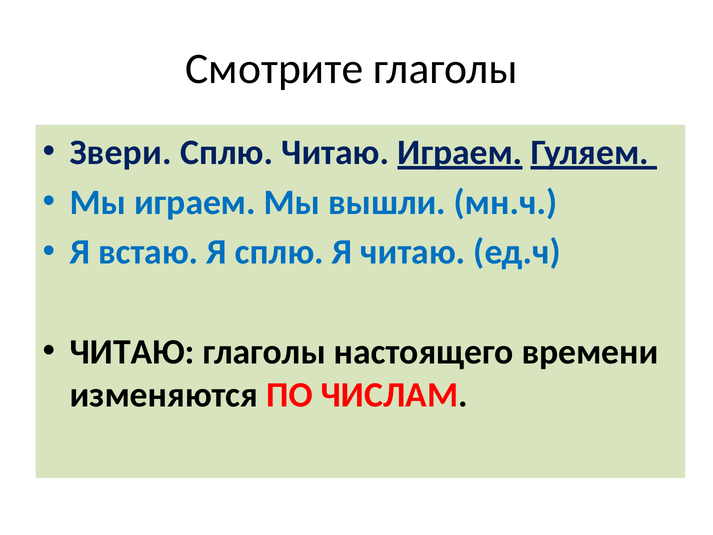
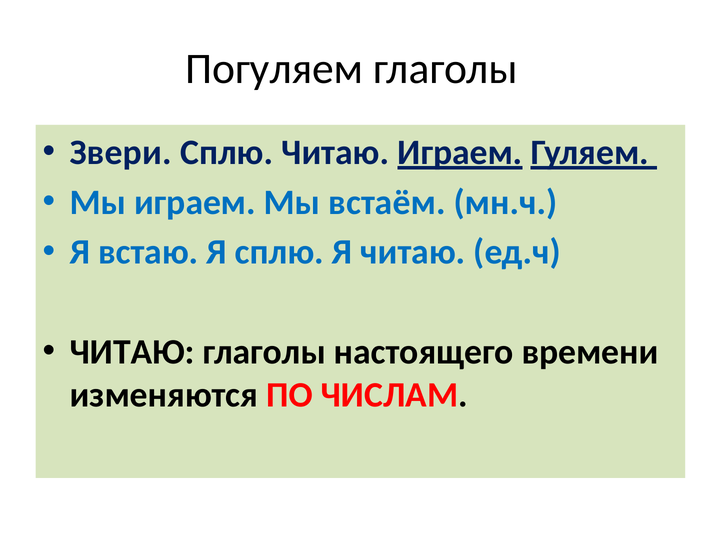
Смотрите: Смотрите -> Погуляем
вышли: вышли -> встаём
